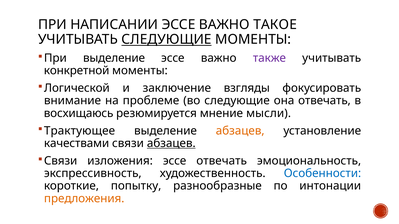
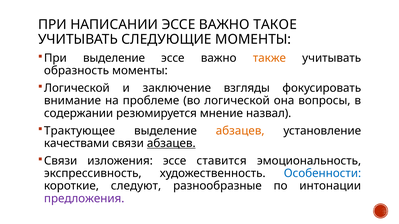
СЛЕДУЮЩИЕ at (167, 39) underline: present -> none
также colour: purple -> orange
конкретной: конкретной -> образность
во следующие: следующие -> логической
она отвечать: отвечать -> вопросы
восхищаюсь: восхищаюсь -> содержании
мысли: мысли -> назвал
эссе отвечать: отвечать -> ставится
попытку: попытку -> следуют
предложения colour: orange -> purple
